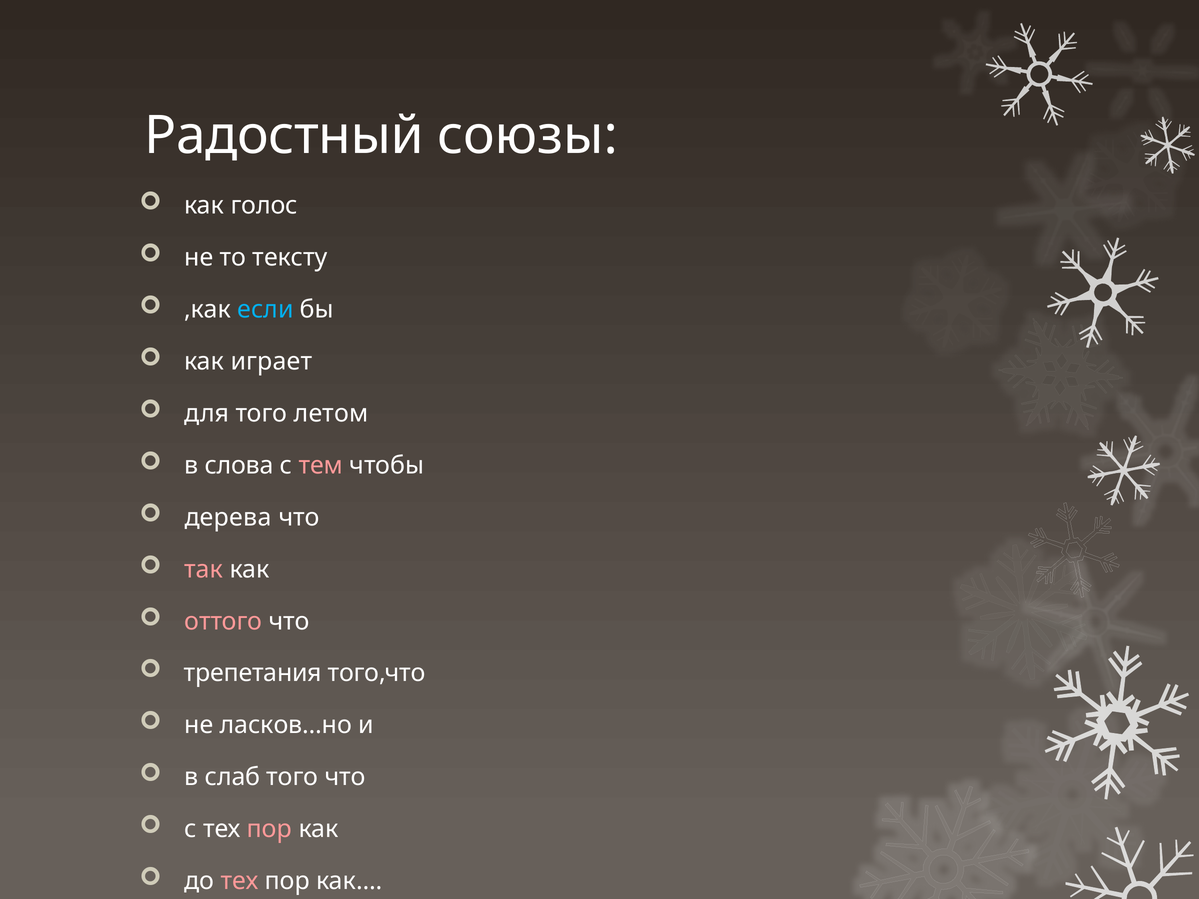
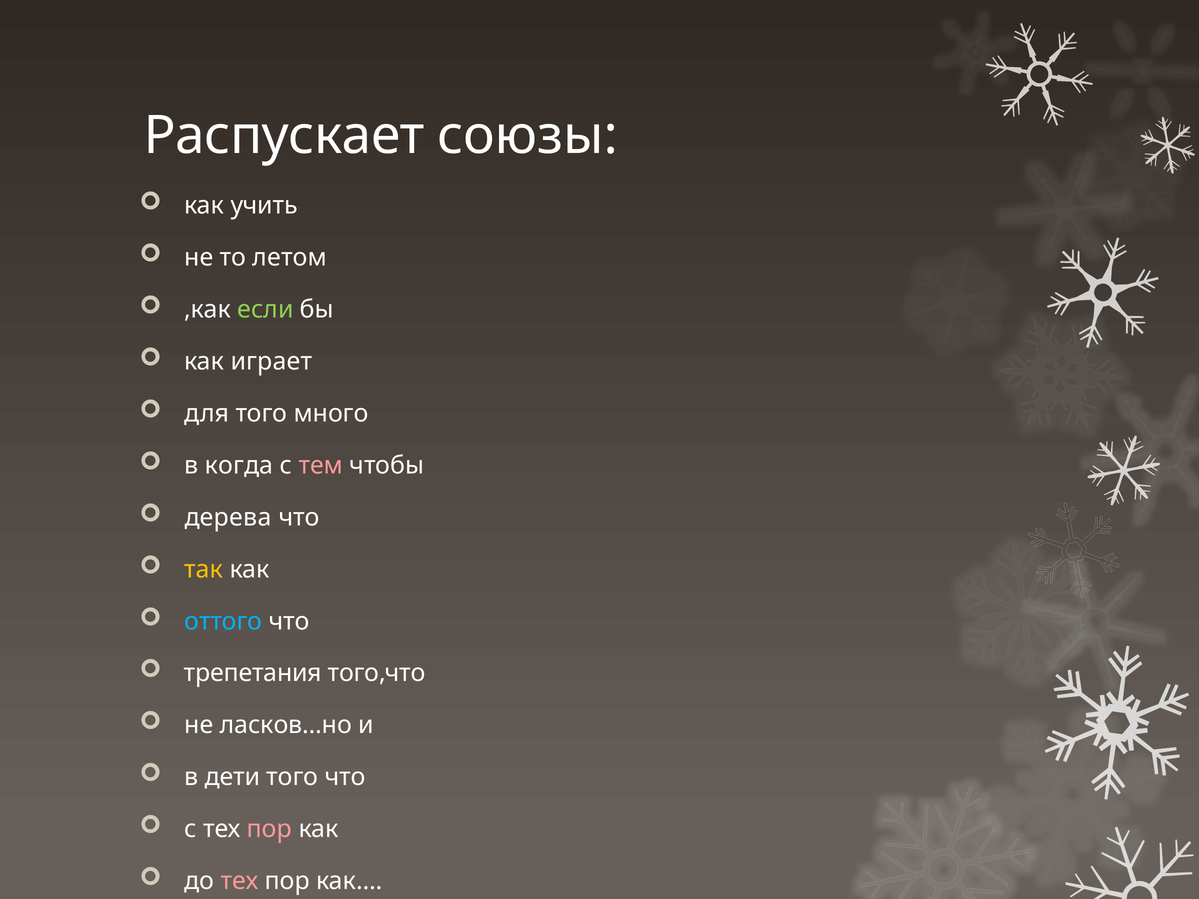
Радостный: Радостный -> Распускает
голос: голос -> учить
тексту: тексту -> летом
если colour: light blue -> light green
летом: летом -> много
слова: слова -> когда
так colour: pink -> yellow
оттого colour: pink -> light blue
слаб: слаб -> дети
